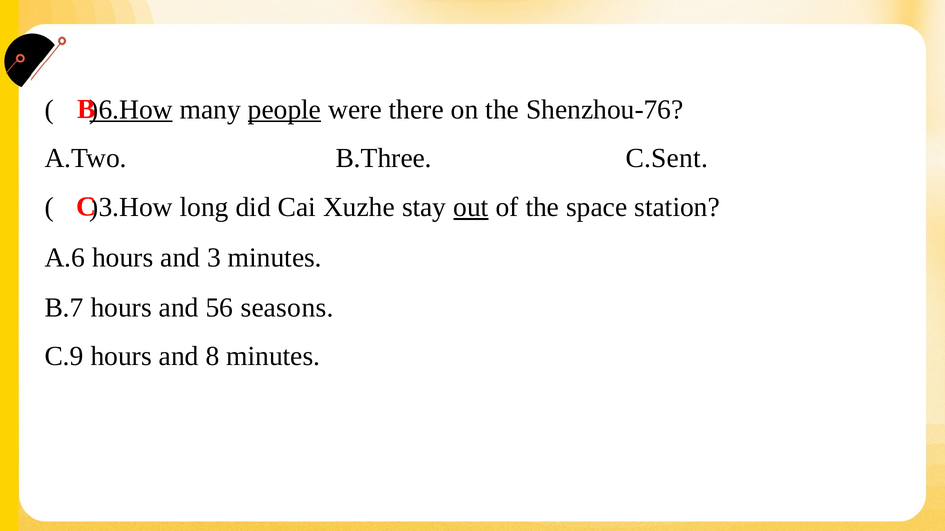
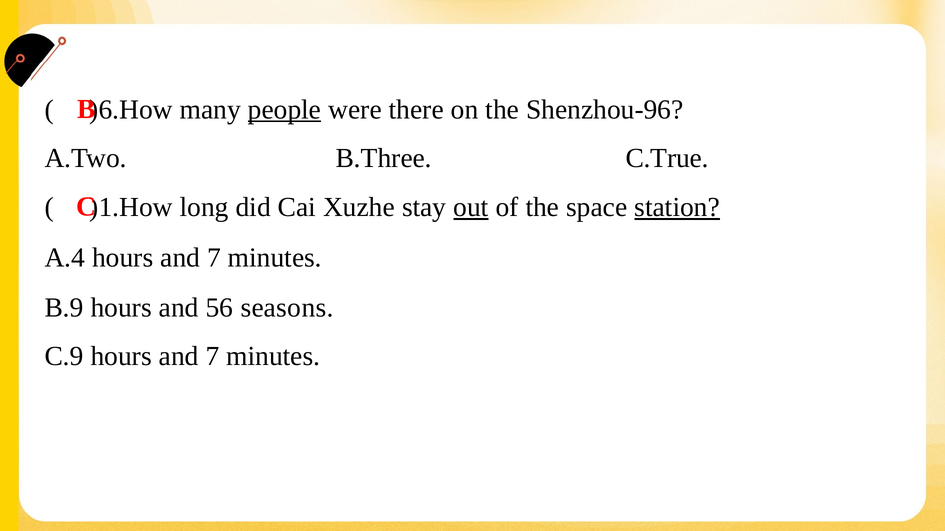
)6.How underline: present -> none
Shenzhou-76: Shenzhou-76 -> Shenzhou-96
C.Sent: C.Sent -> C.True
)3.How: )3.How -> )1.How
station underline: none -> present
A.6: A.6 -> A.4
3 at (214, 258): 3 -> 7
B.7: B.7 -> B.9
C.9 hours and 8: 8 -> 7
